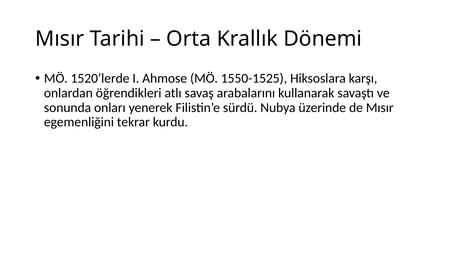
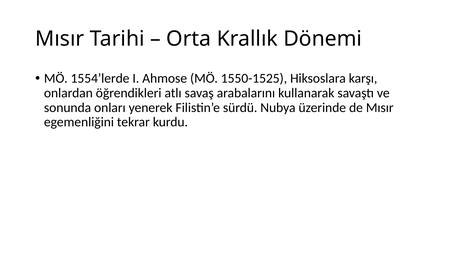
1520’lerde: 1520’lerde -> 1554’lerde
